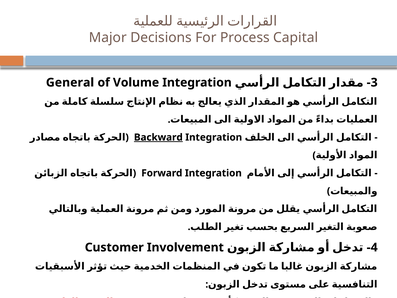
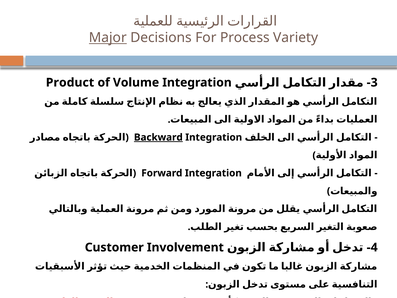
Major underline: none -> present
Capital: Capital -> Variety
General: General -> Product
